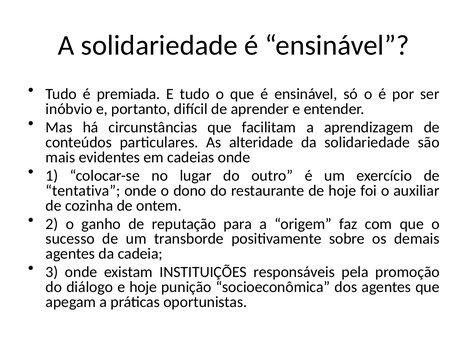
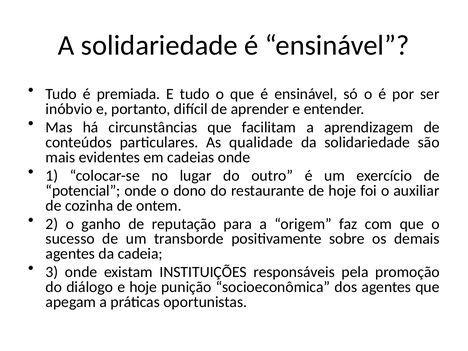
alteridade: alteridade -> qualidade
tentativa: tentativa -> potencial
